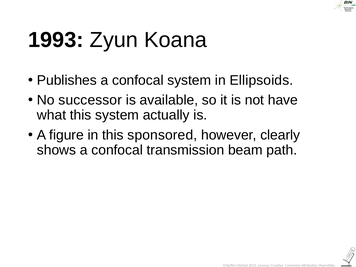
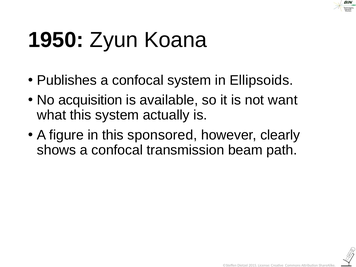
1993: 1993 -> 1950
successor: successor -> acquisition
have: have -> want
